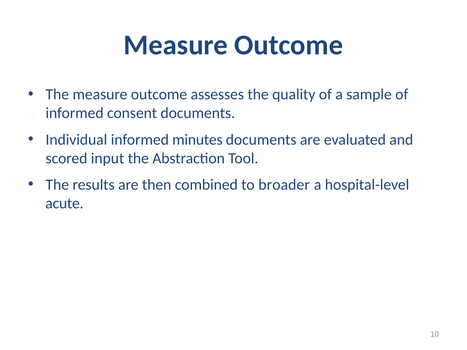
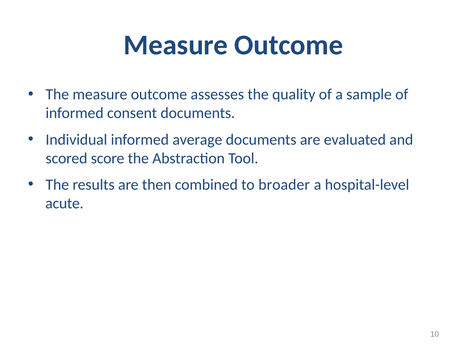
minutes: minutes -> average
input: input -> score
